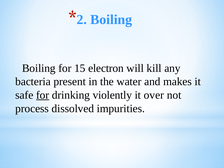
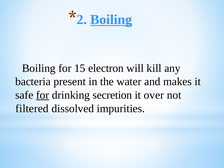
Boiling at (111, 20) underline: none -> present
violently: violently -> secretion
process: process -> filtered
